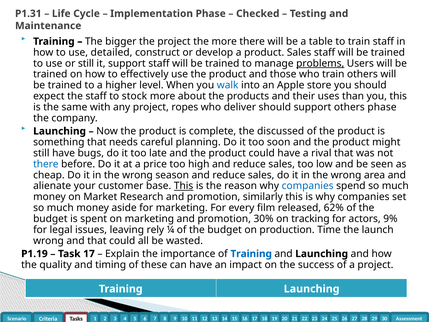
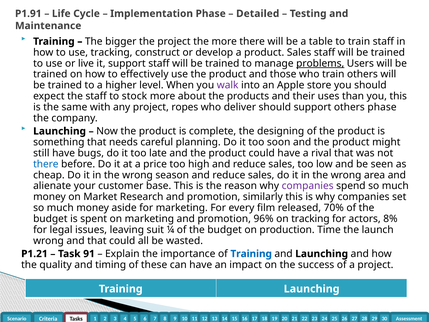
P1.31: P1.31 -> P1.91
Checked: Checked -> Detailed
use detailed: detailed -> tracking
or still: still -> live
walk colour: blue -> purple
discussed: discussed -> designing
This at (184, 186) underline: present -> none
companies at (308, 186) colour: blue -> purple
62%: 62% -> 70%
30%: 30% -> 96%
9%: 9% -> 8%
rely: rely -> suit
P1.19: P1.19 -> P1.21
Task 17: 17 -> 91
